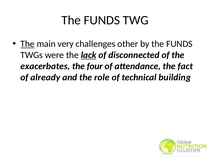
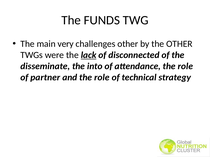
The at (28, 44) underline: present -> none
by the FUNDS: FUNDS -> OTHER
exacerbates: exacerbates -> disseminate
four: four -> into
attendance the fact: fact -> role
already: already -> partner
building: building -> strategy
